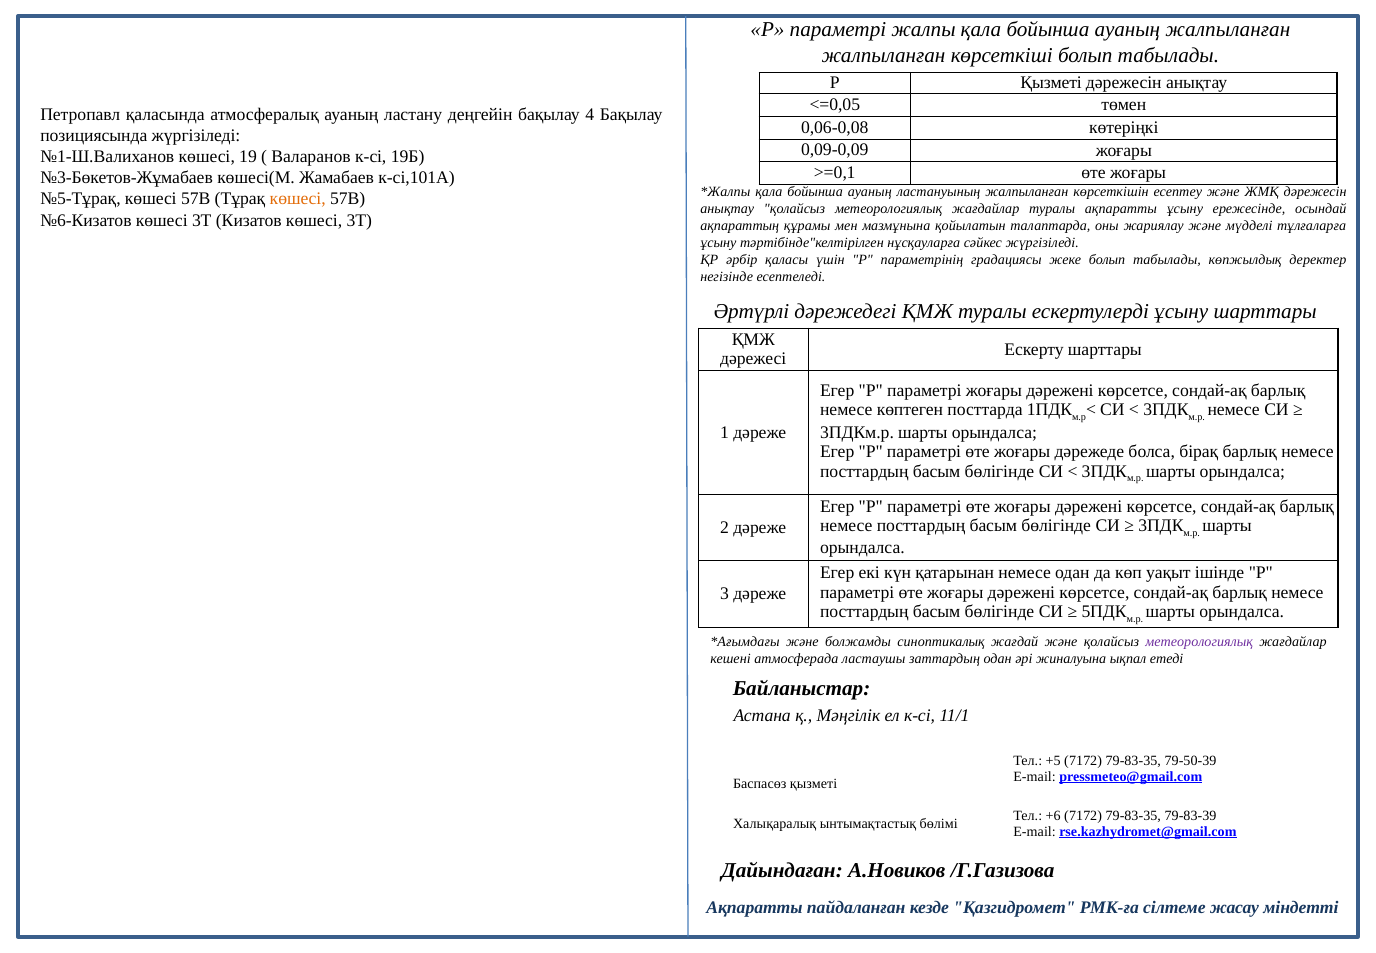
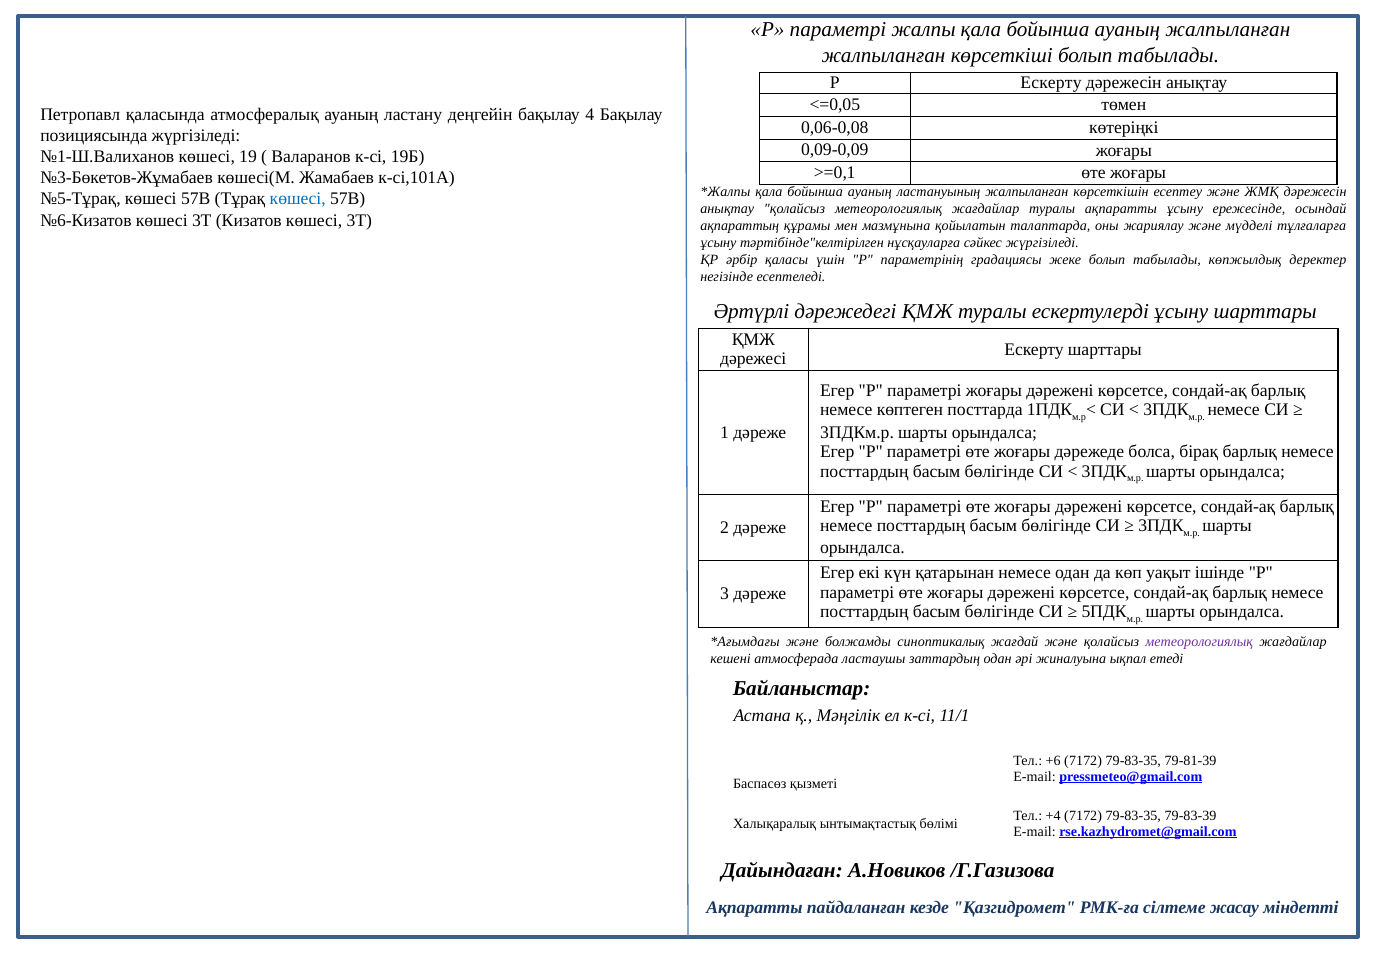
Р Қызметі: Қызметі -> Ескерту
көшесі at (298, 199) colour: orange -> blue
+5: +5 -> +6
79-50-39: 79-50-39 -> 79-81-39
+6: +6 -> +4
